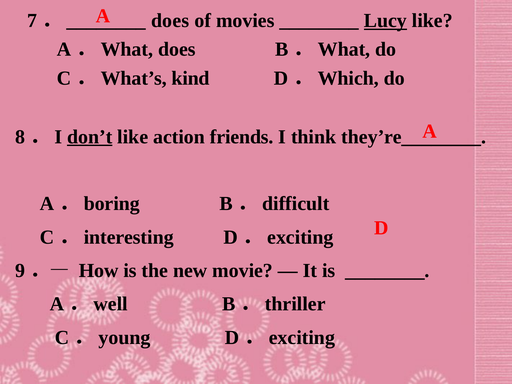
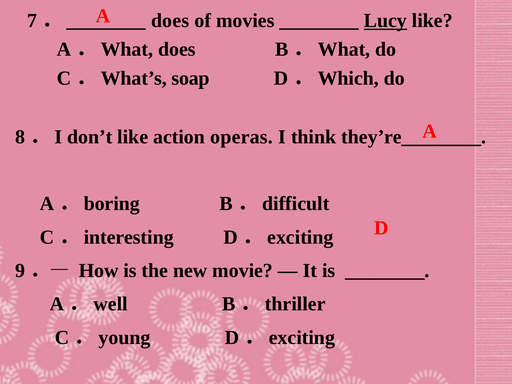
kind: kind -> soap
don’t underline: present -> none
friends: friends -> operas
